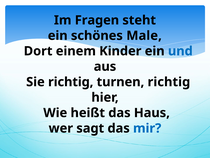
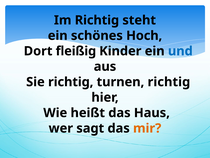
Im Fragen: Fragen -> Richtig
Male: Male -> Hoch
einem: einem -> fleißig
mir colour: blue -> orange
